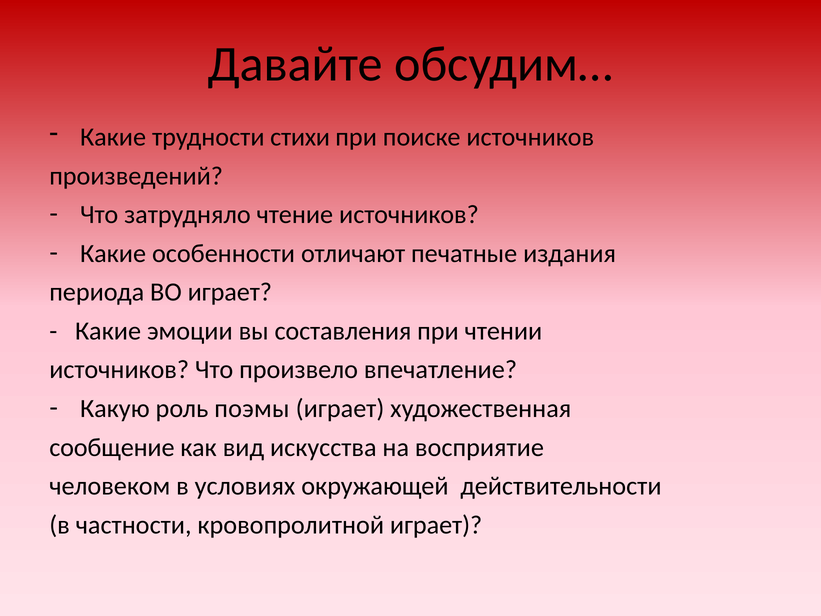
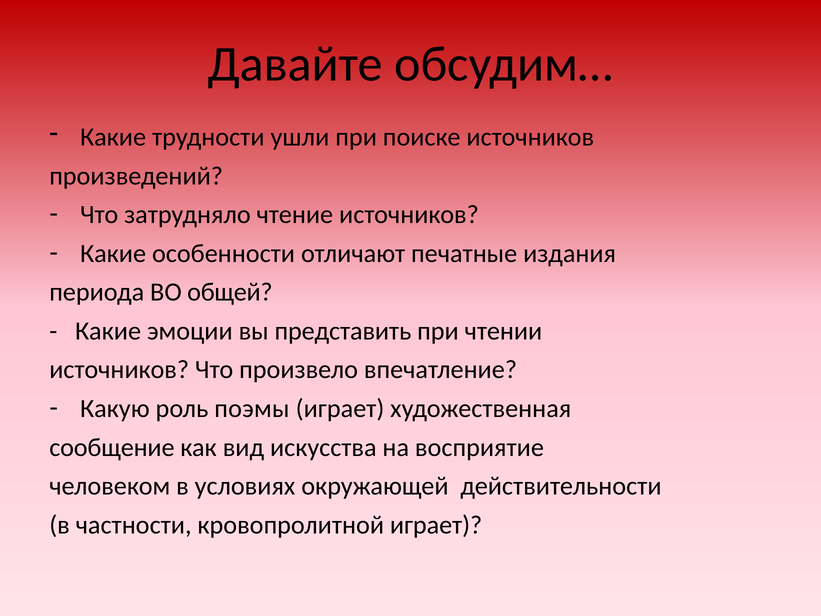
стихи: стихи -> ушли
ВО играет: играет -> общей
составления: составления -> представить
